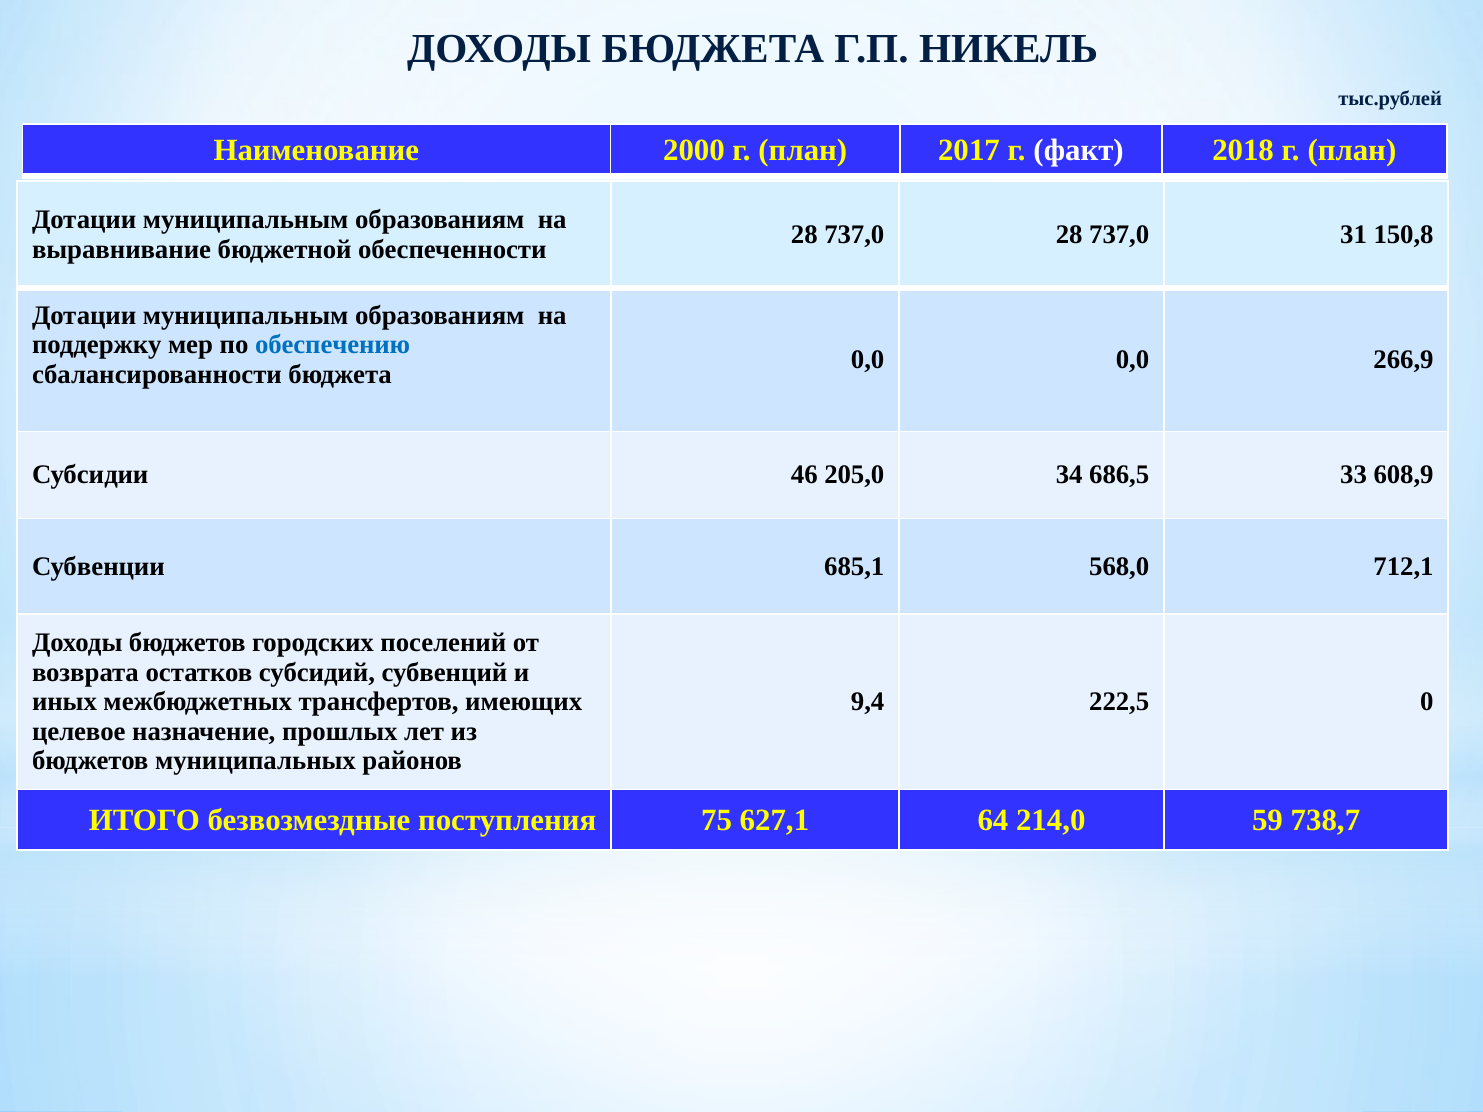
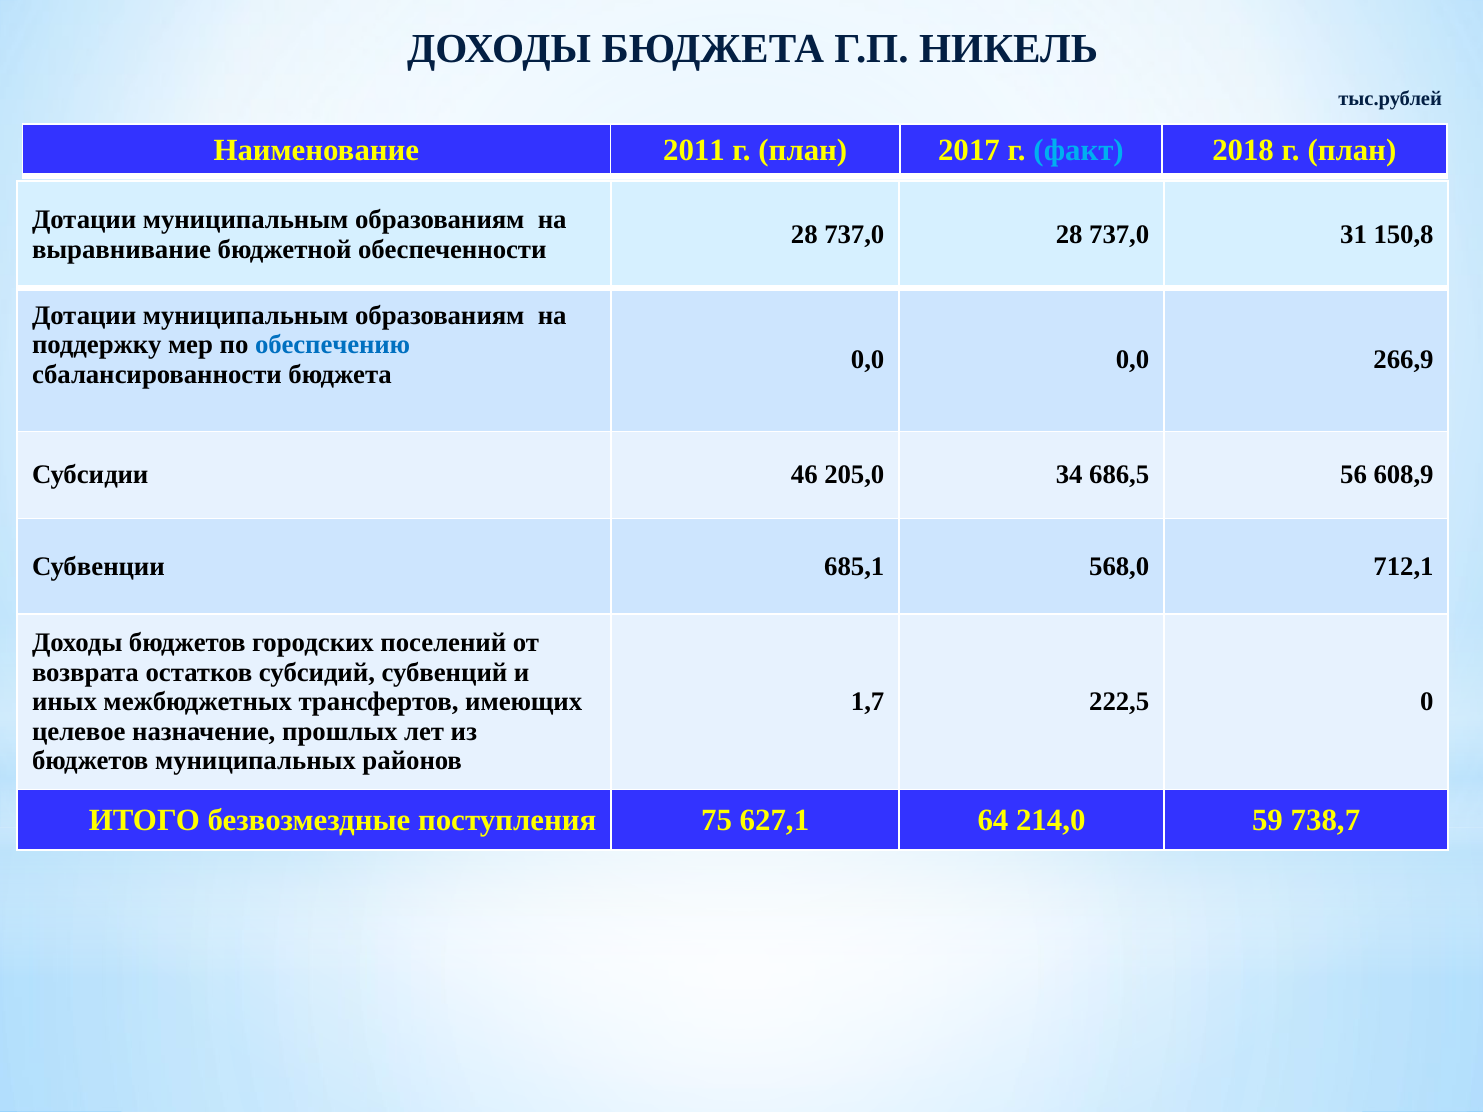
2000: 2000 -> 2011
факт colour: white -> light blue
33: 33 -> 56
9,4: 9,4 -> 1,7
